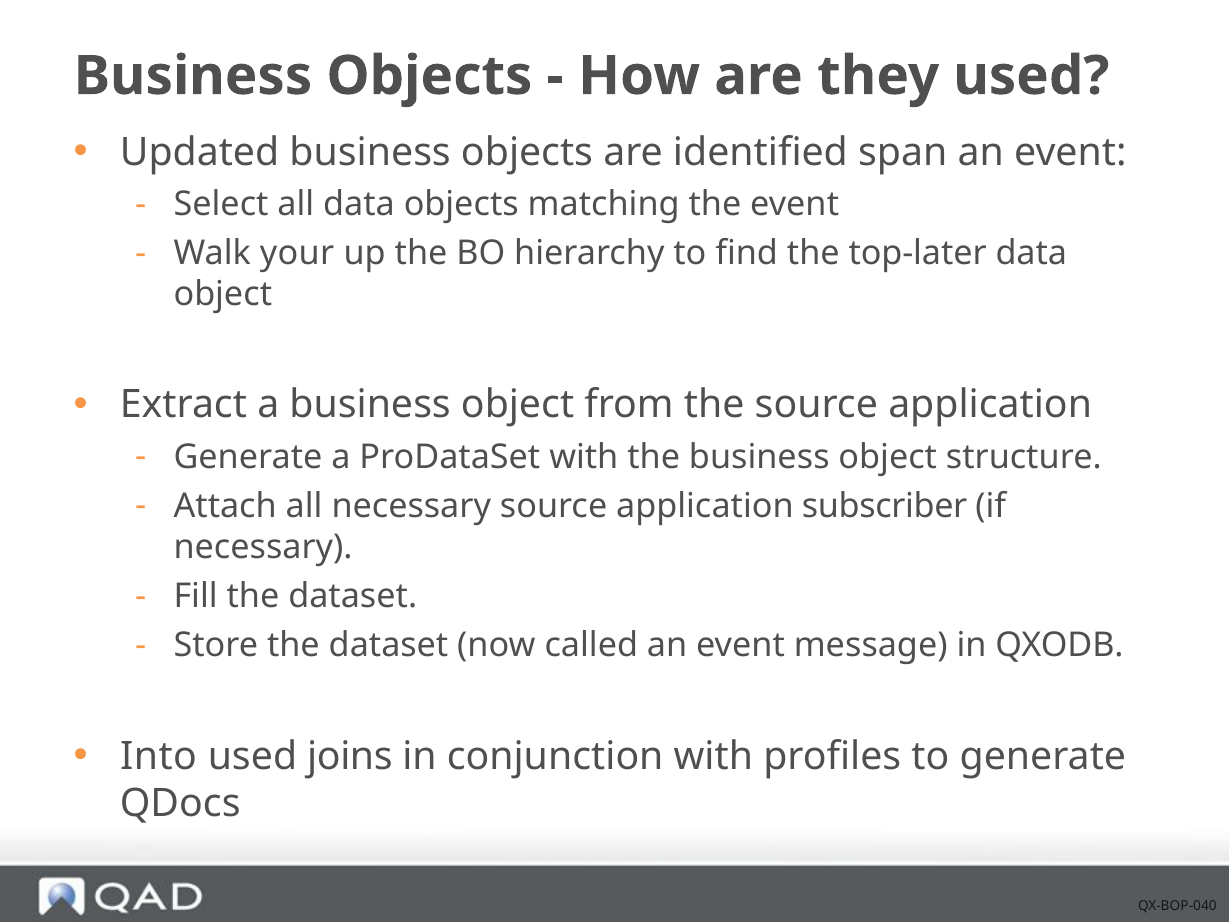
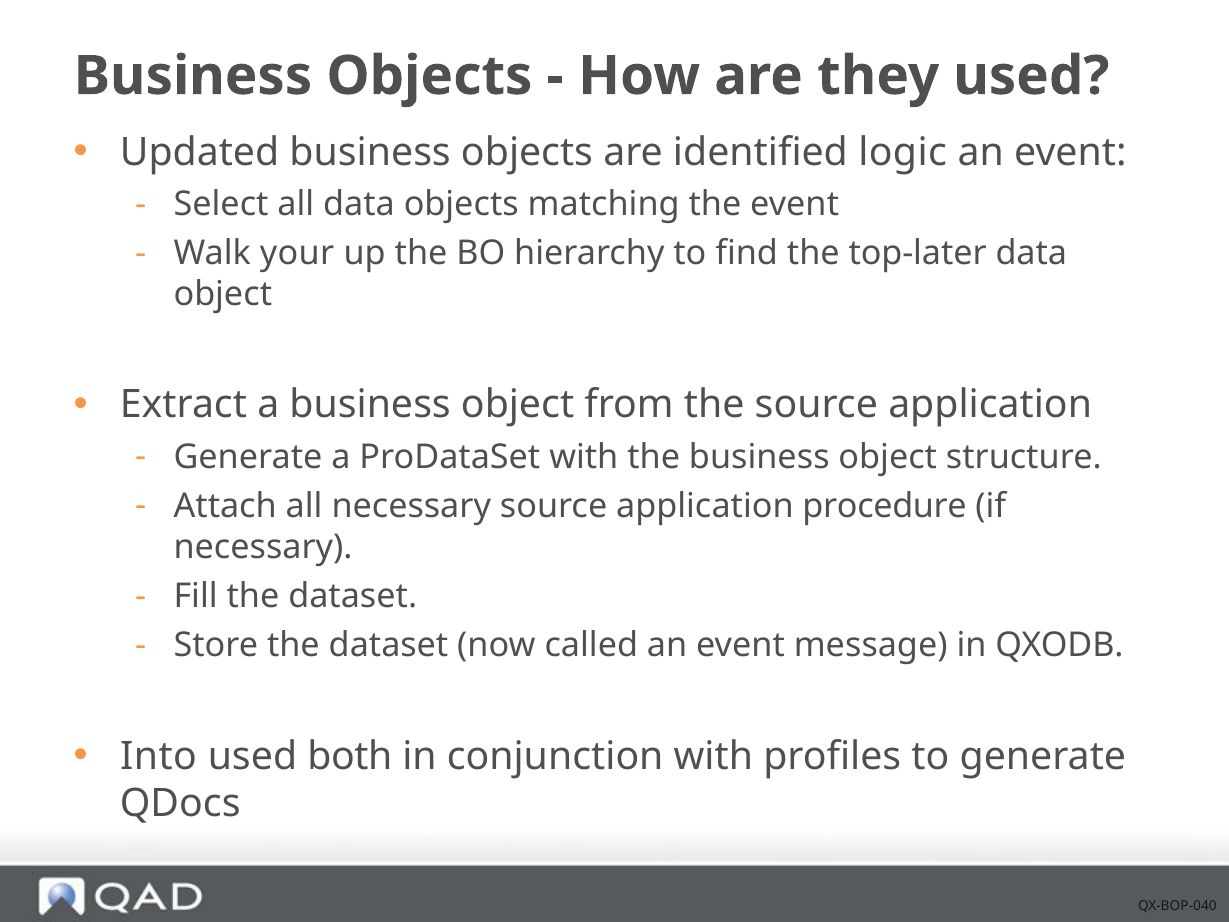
span: span -> logic
subscriber: subscriber -> procedure
joins: joins -> both
